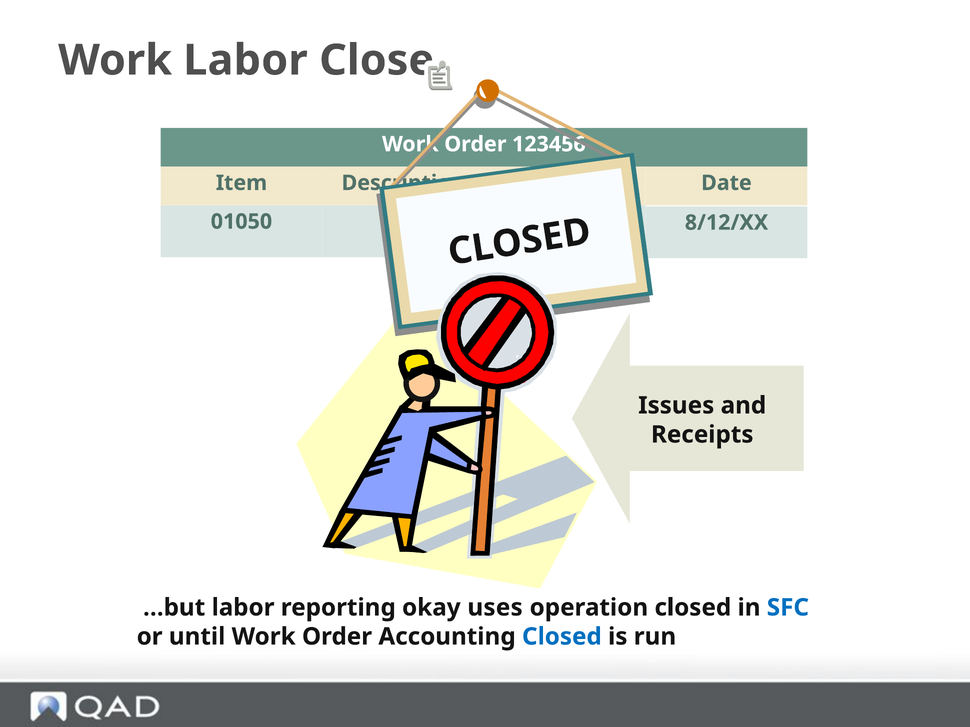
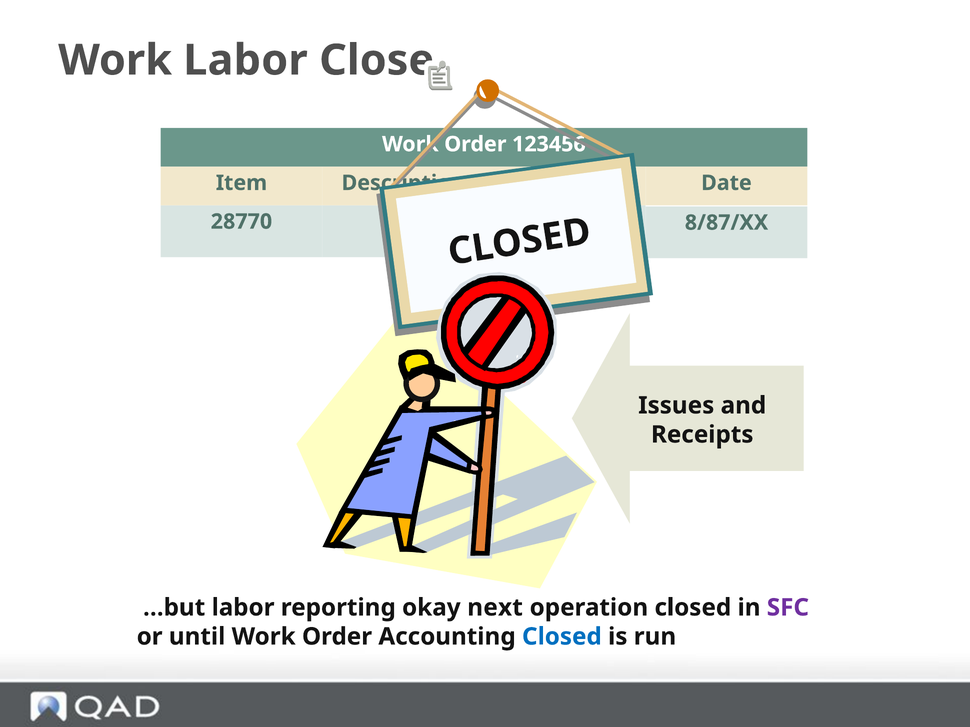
01050: 01050 -> 28770
8/12/XX: 8/12/XX -> 8/87/XX
uses: uses -> next
SFC colour: blue -> purple
